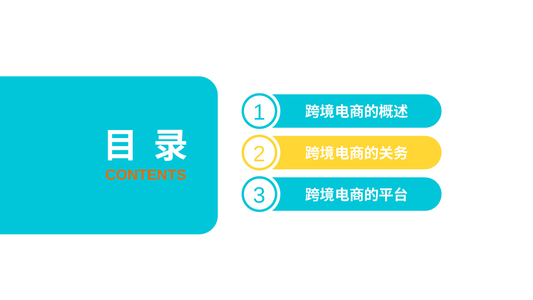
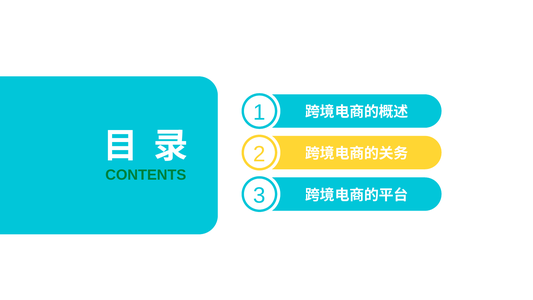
CONTENTS colour: orange -> green
